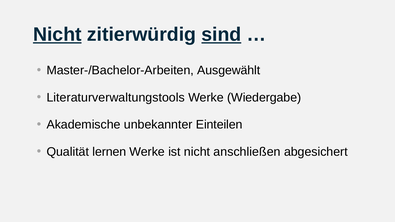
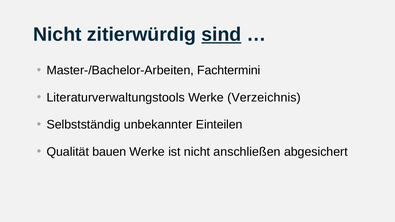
Nicht at (57, 34) underline: present -> none
Ausgewählt: Ausgewählt -> Fachtermini
Wiedergabe: Wiedergabe -> Verzeichnis
Akademische: Akademische -> Selbstständig
lernen: lernen -> bauen
